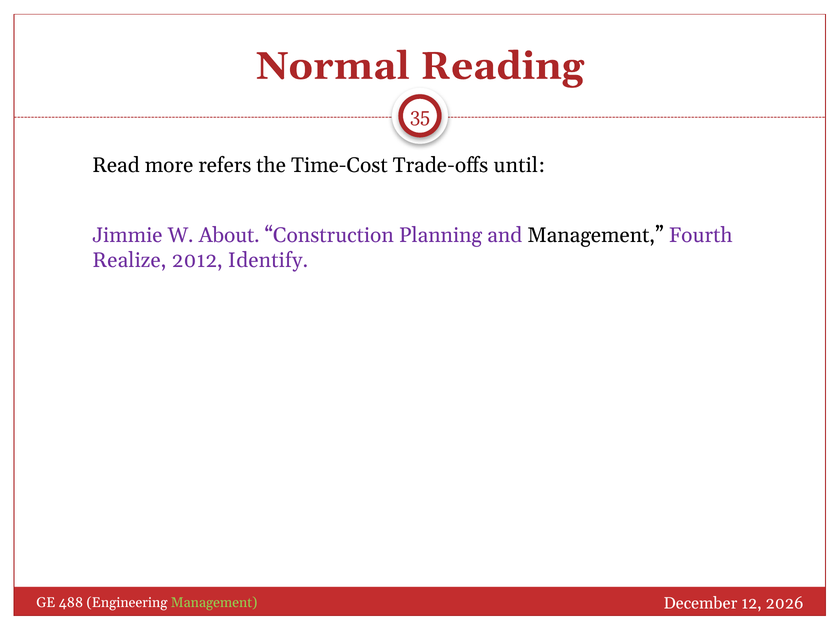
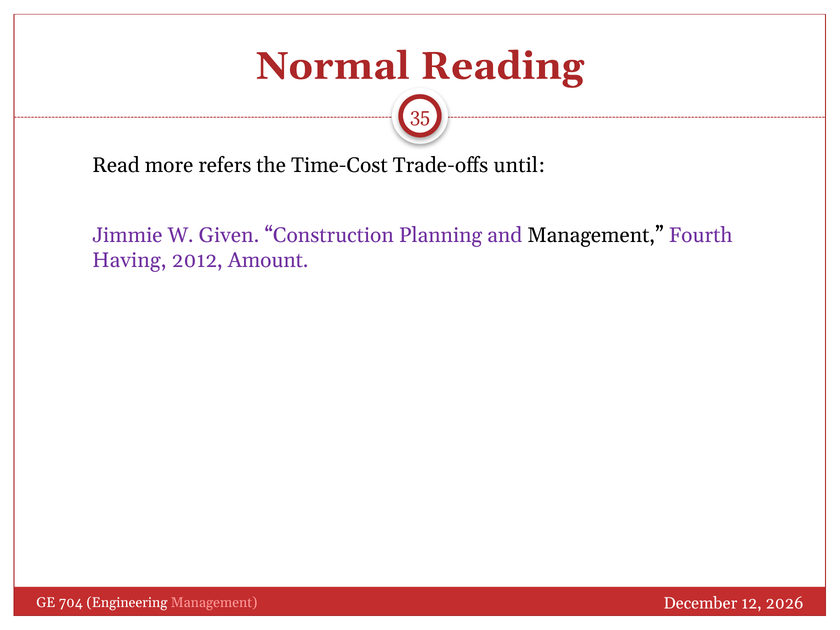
About: About -> Given
Realize: Realize -> Having
Identify: Identify -> Amount
488: 488 -> 704
Management at (214, 602) colour: light green -> pink
